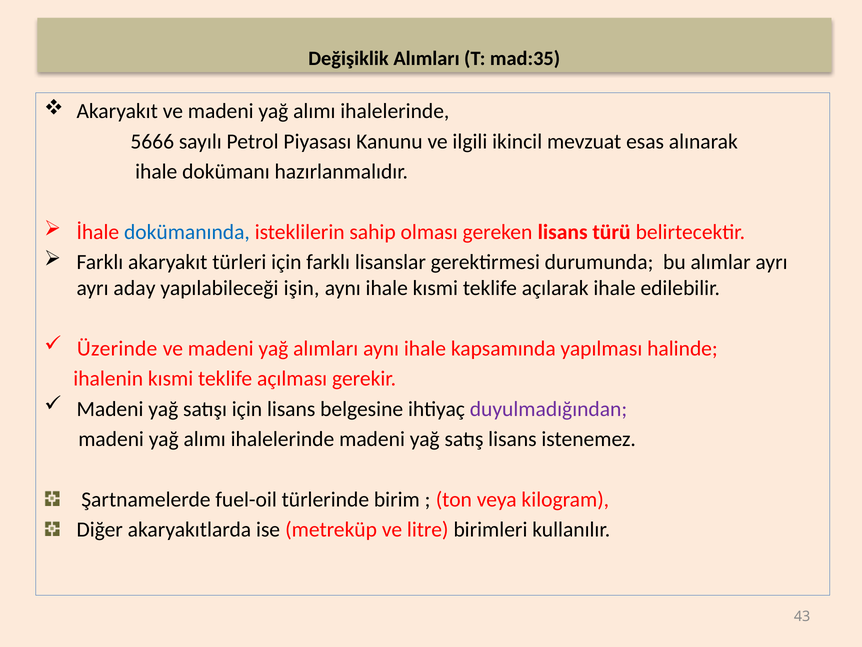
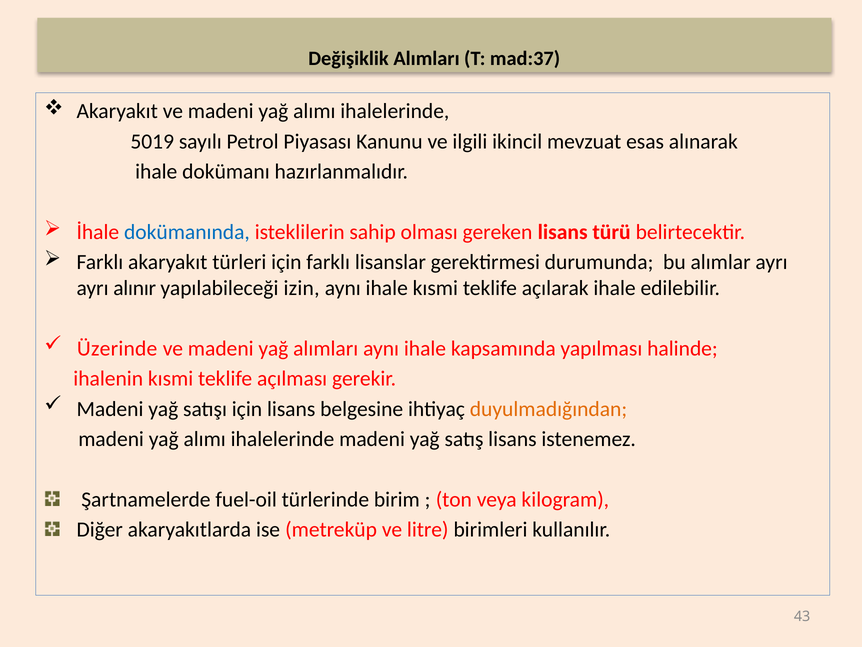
mad:35: mad:35 -> mad:37
5666: 5666 -> 5019
aday: aday -> alınır
işin: işin -> izin
duyulmadığından colour: purple -> orange
